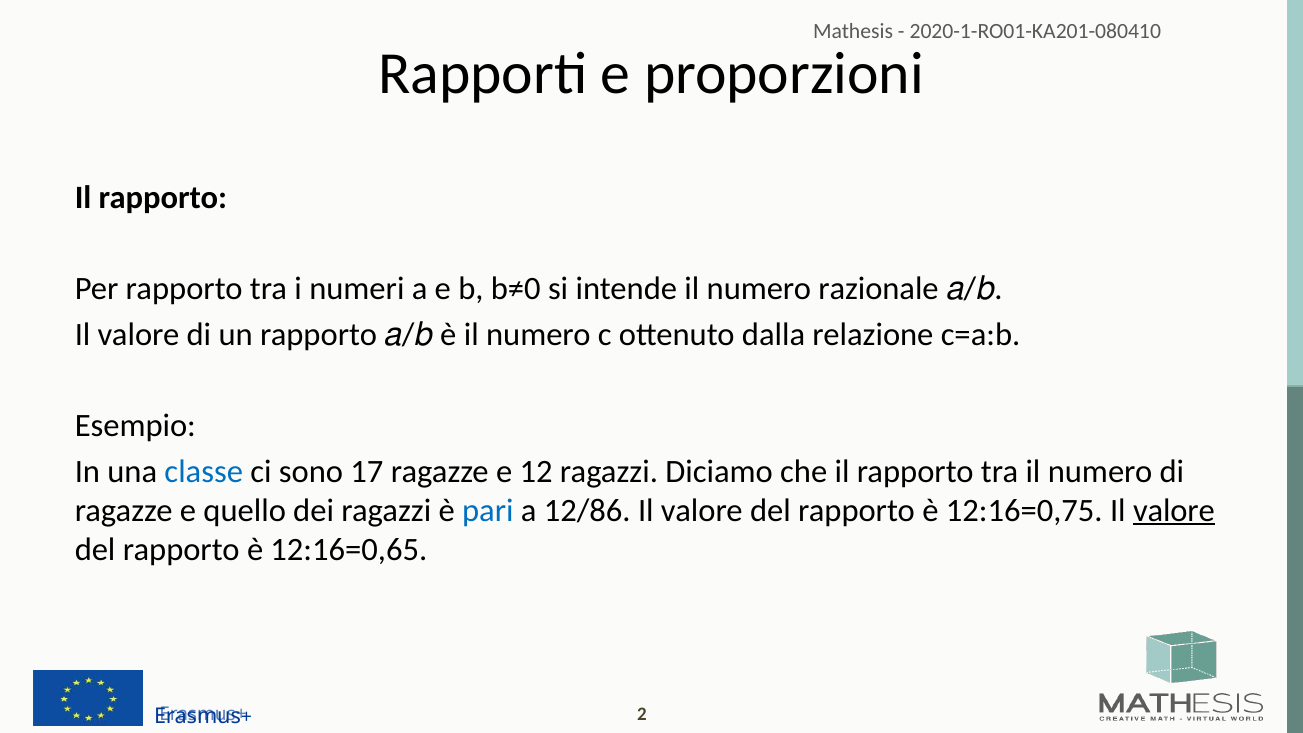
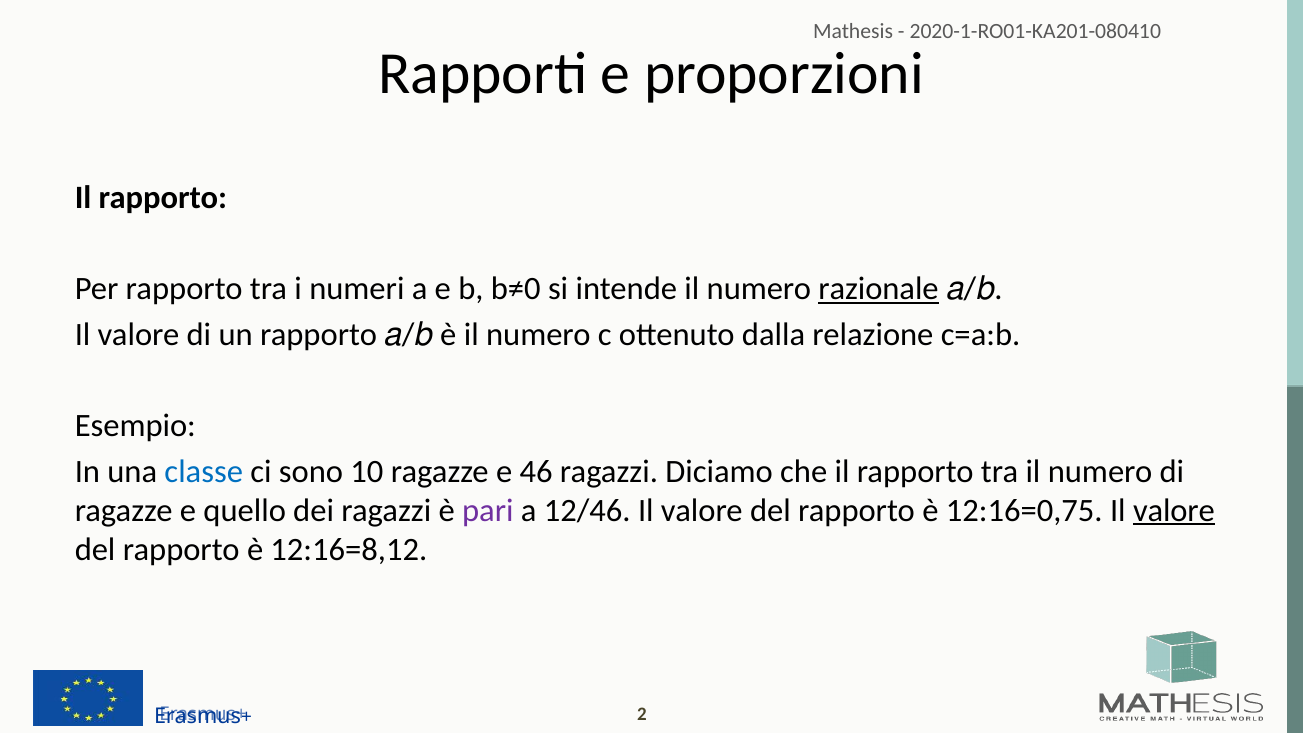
razionale underline: none -> present
17: 17 -> 10
12: 12 -> 46
pari colour: blue -> purple
12/86: 12/86 -> 12/46
12:16=0,65: 12:16=0,65 -> 12:16=8,12
